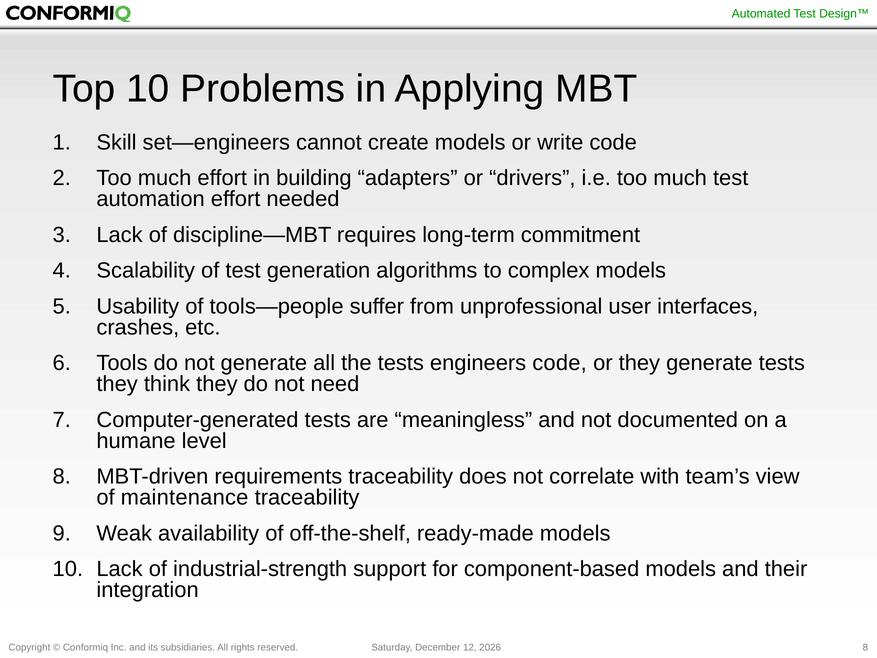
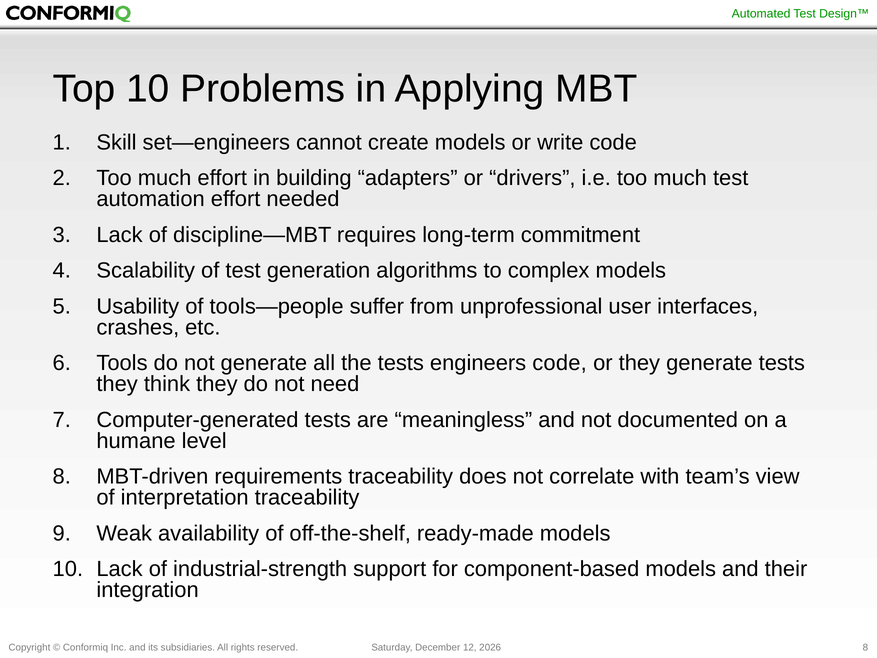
maintenance: maintenance -> interpretation
